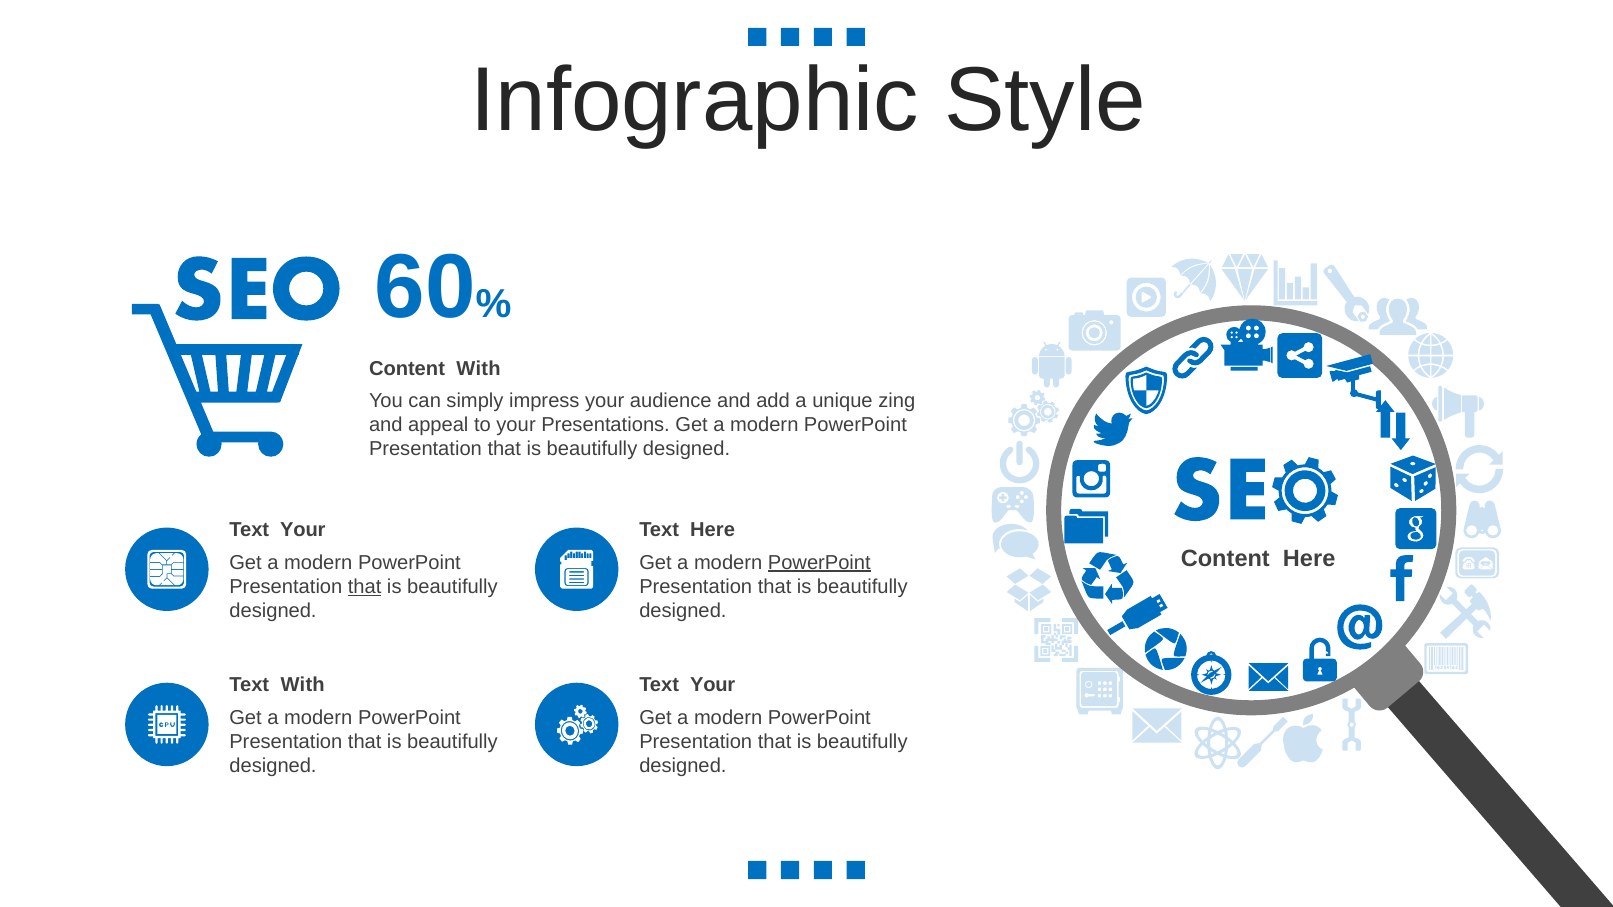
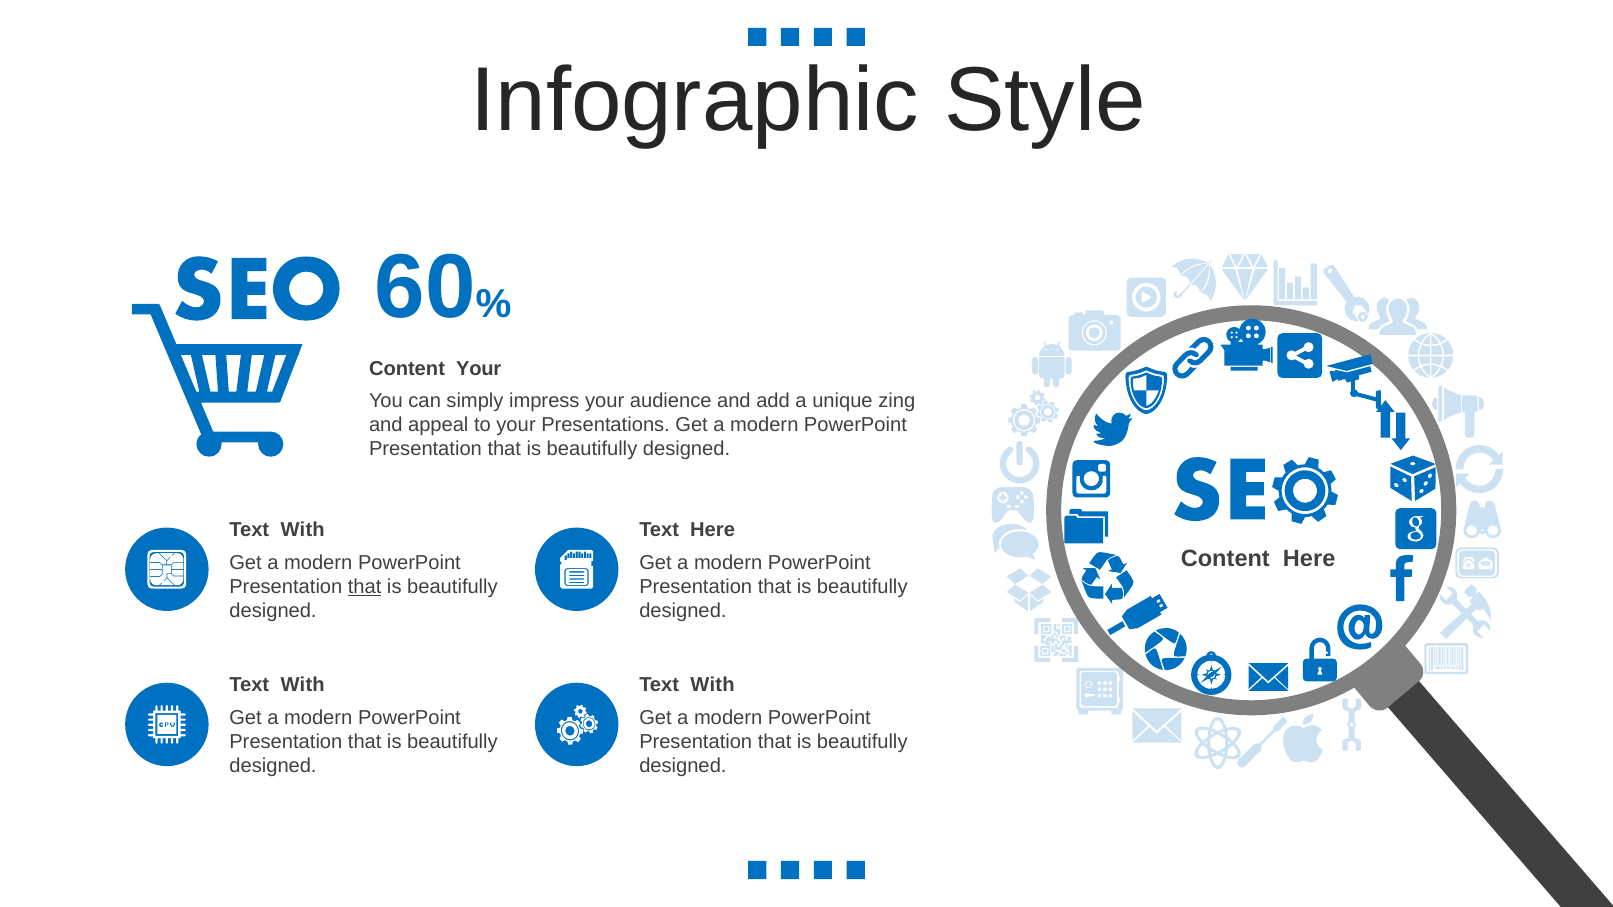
Content With: With -> Your
Your at (303, 530): Your -> With
PowerPoint at (819, 563) underline: present -> none
Your at (713, 685): Your -> With
